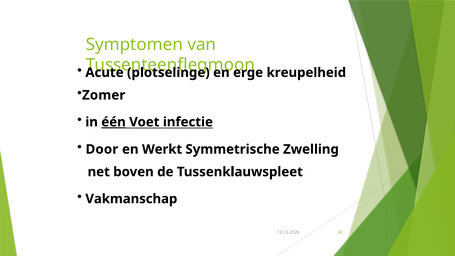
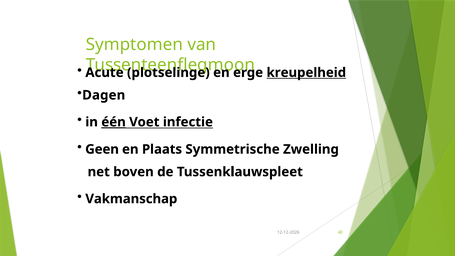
kreupelheid underline: none -> present
Zomer: Zomer -> Dagen
Door: Door -> Geen
Werkt: Werkt -> Plaats
